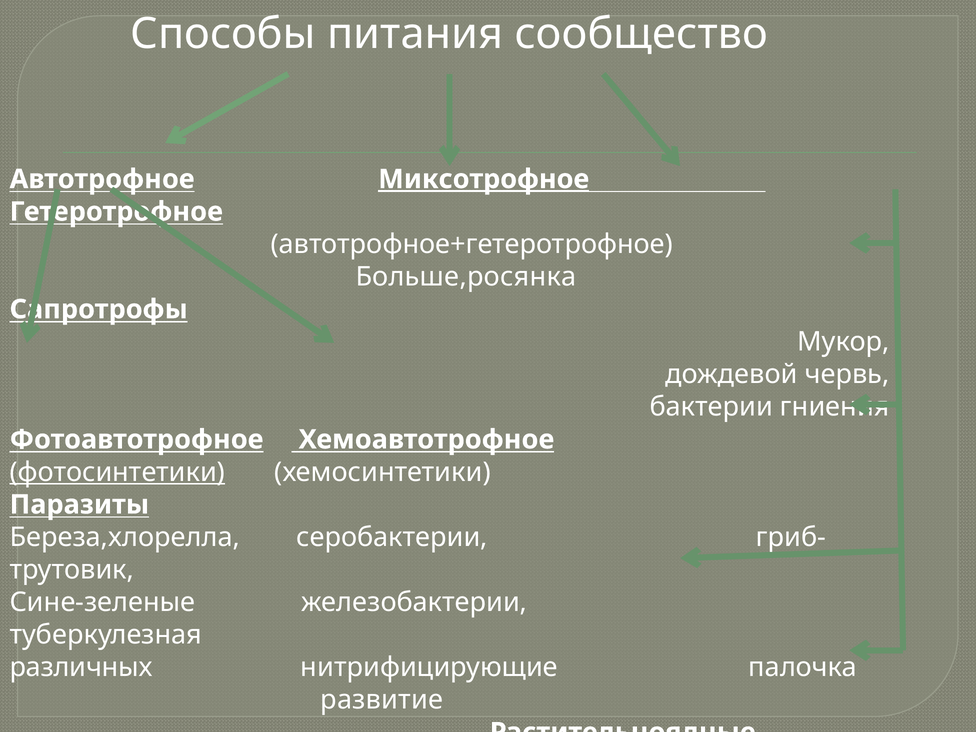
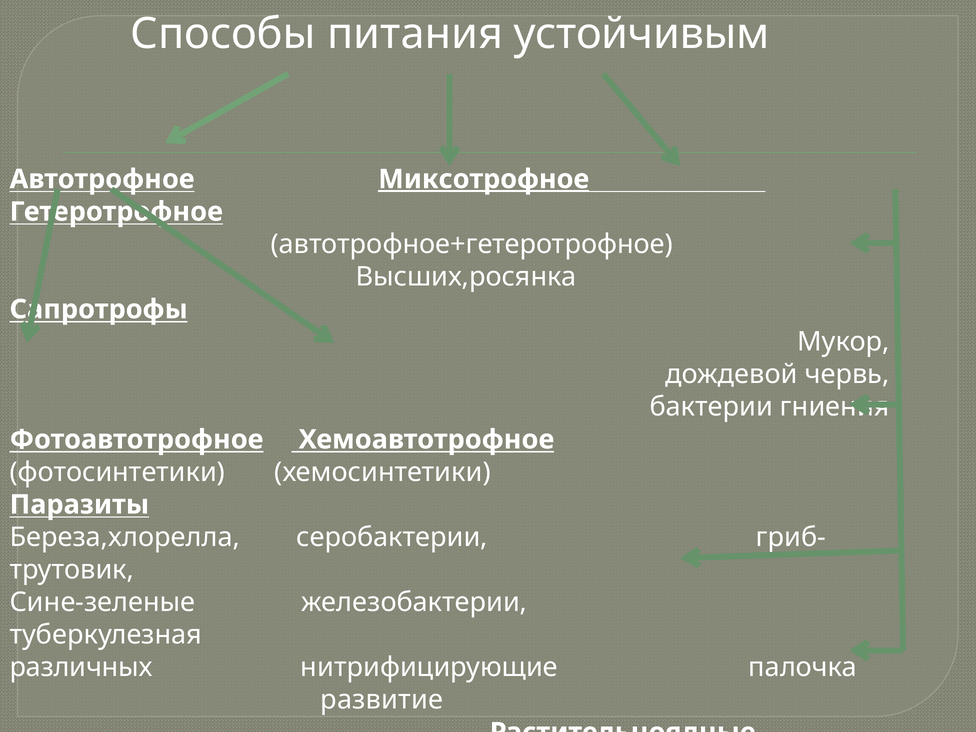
сообщество: сообщество -> устойчивым
Больше,росянка: Больше,росянка -> Высших,росянка
фотосинтетики underline: present -> none
